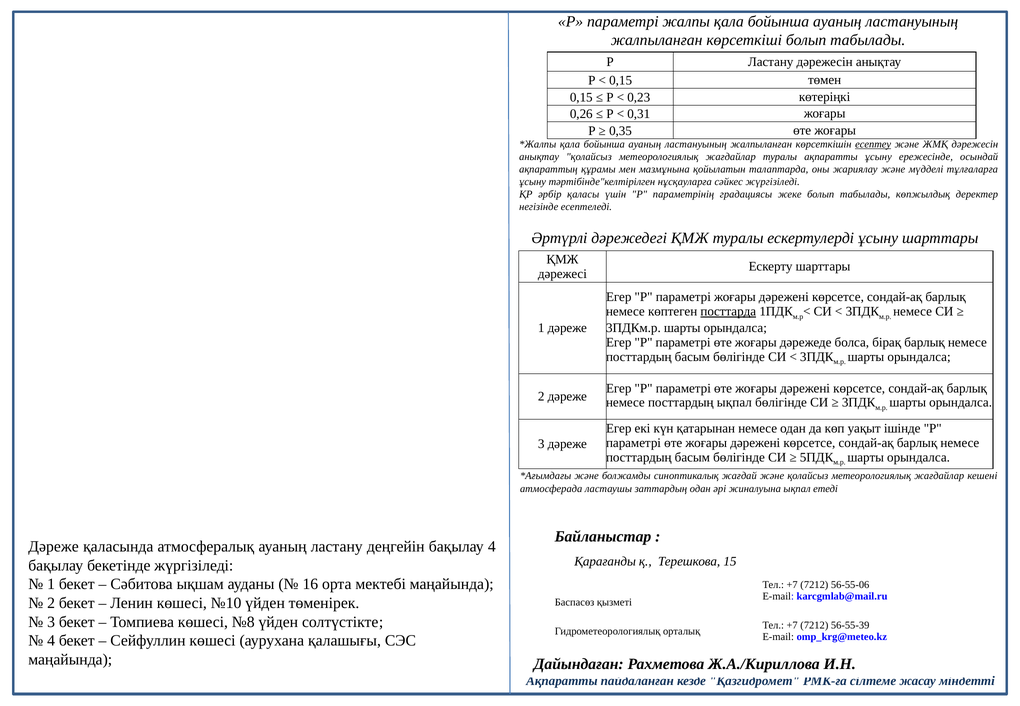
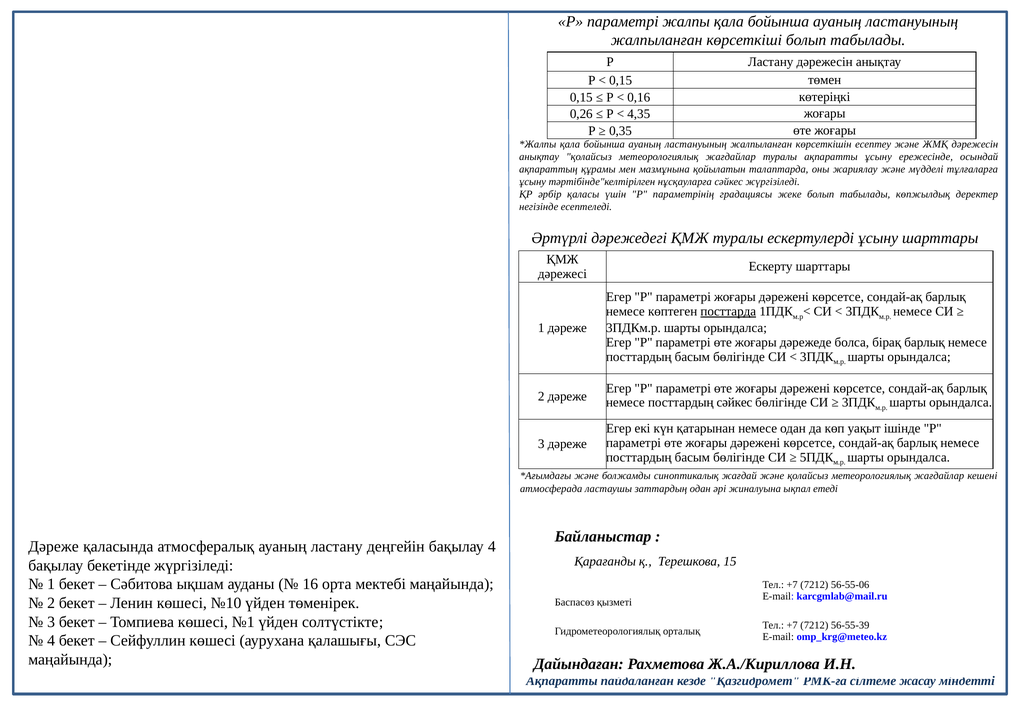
0,23: 0,23 -> 0,16
0,31: 0,31 -> 4,35
есептеу underline: present -> none
посттардың ықпал: ықпал -> сәйкес
№8: №8 -> №1
